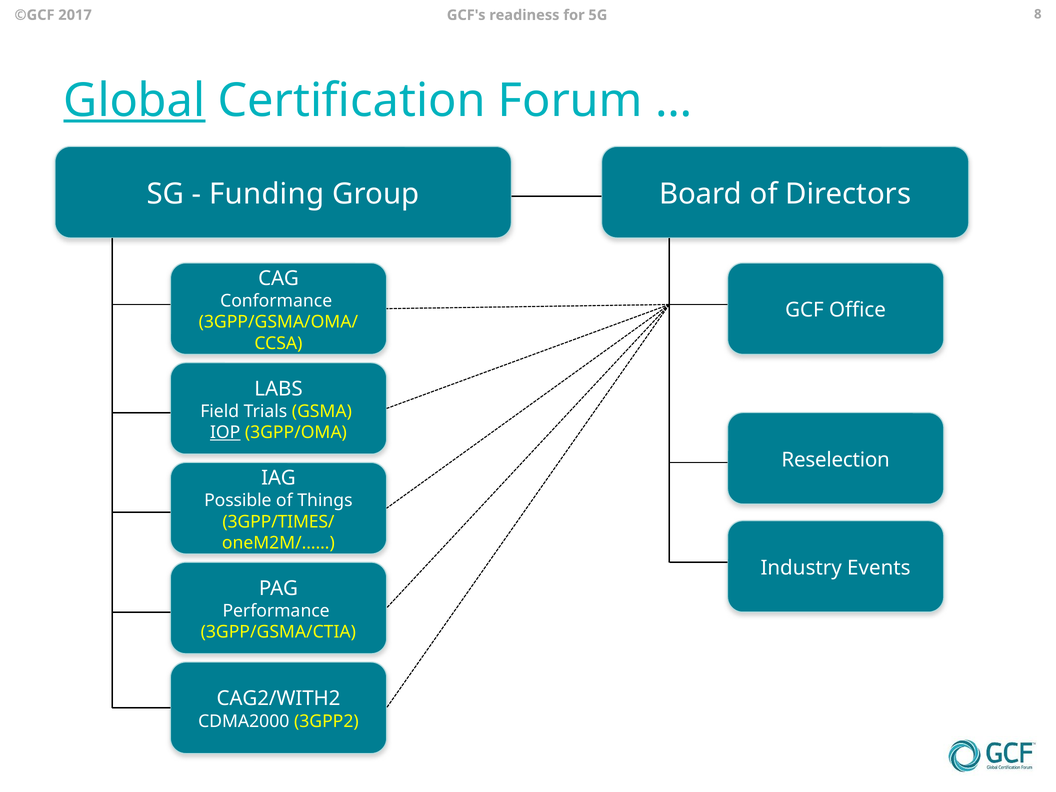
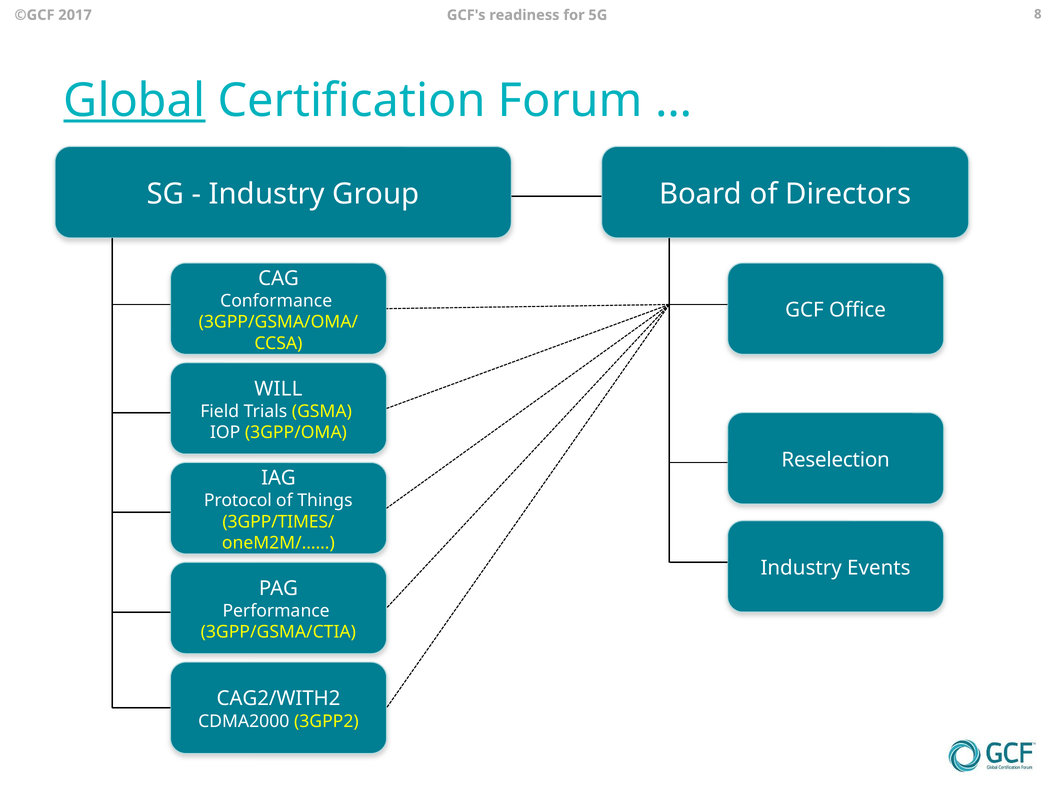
Funding at (267, 194): Funding -> Industry
LABS: LABS -> WILL
IOP underline: present -> none
Possible: Possible -> Protocol
